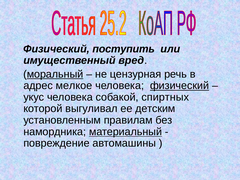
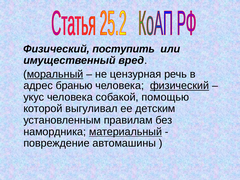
мелкое: мелкое -> бранью
спиртных: спиртных -> помощью
